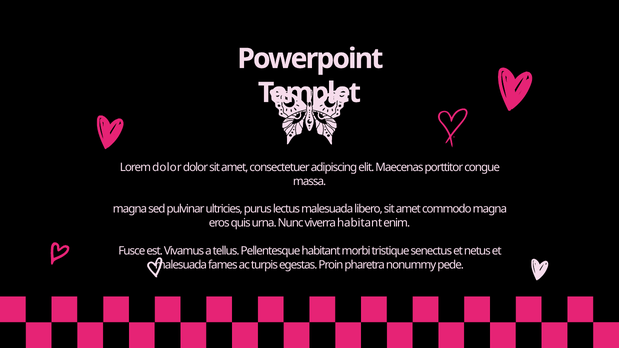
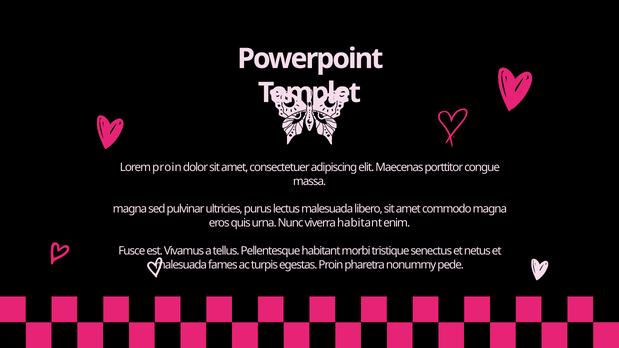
Lorem dolor: dolor -> proin
